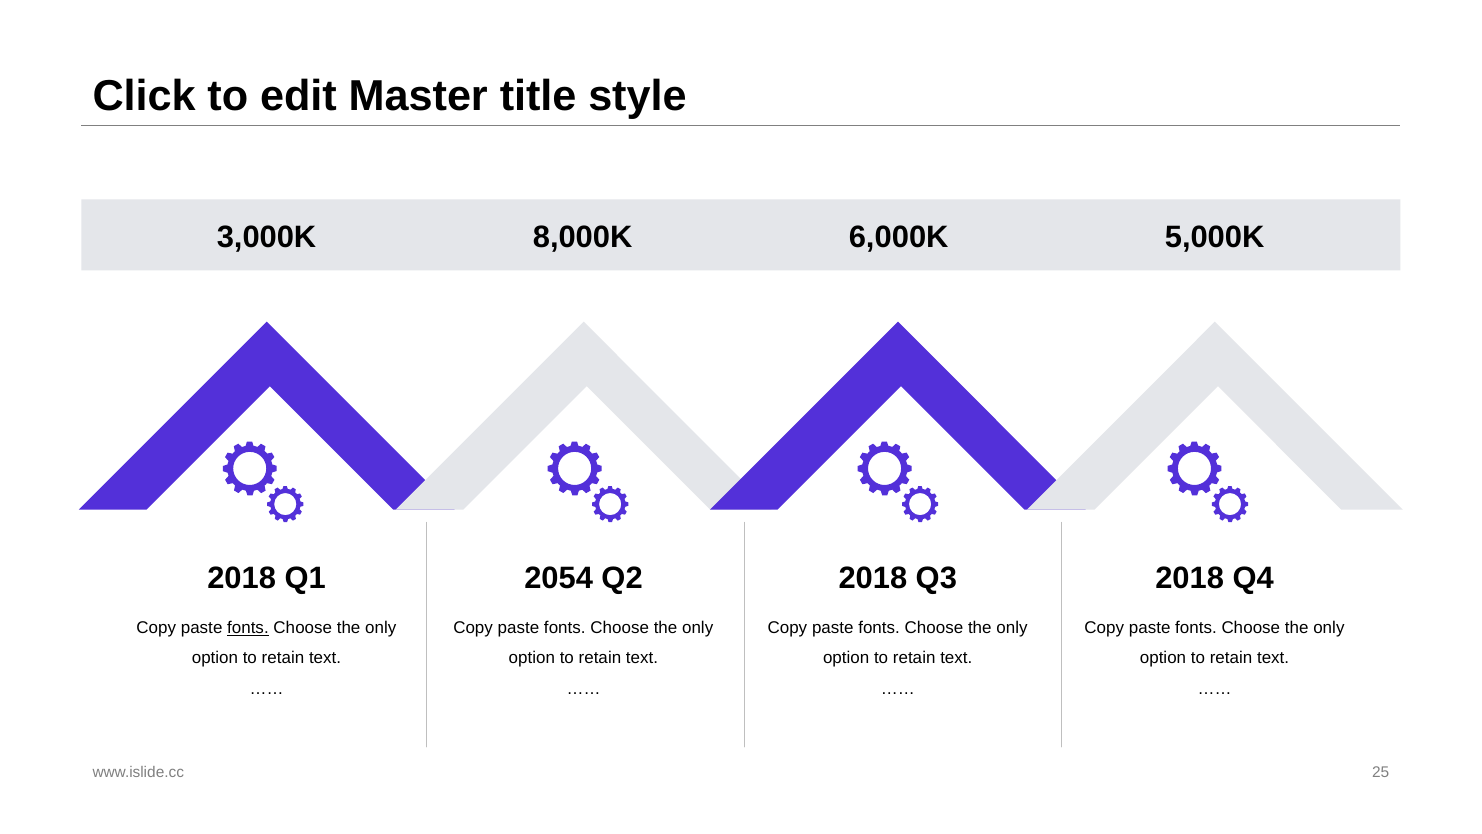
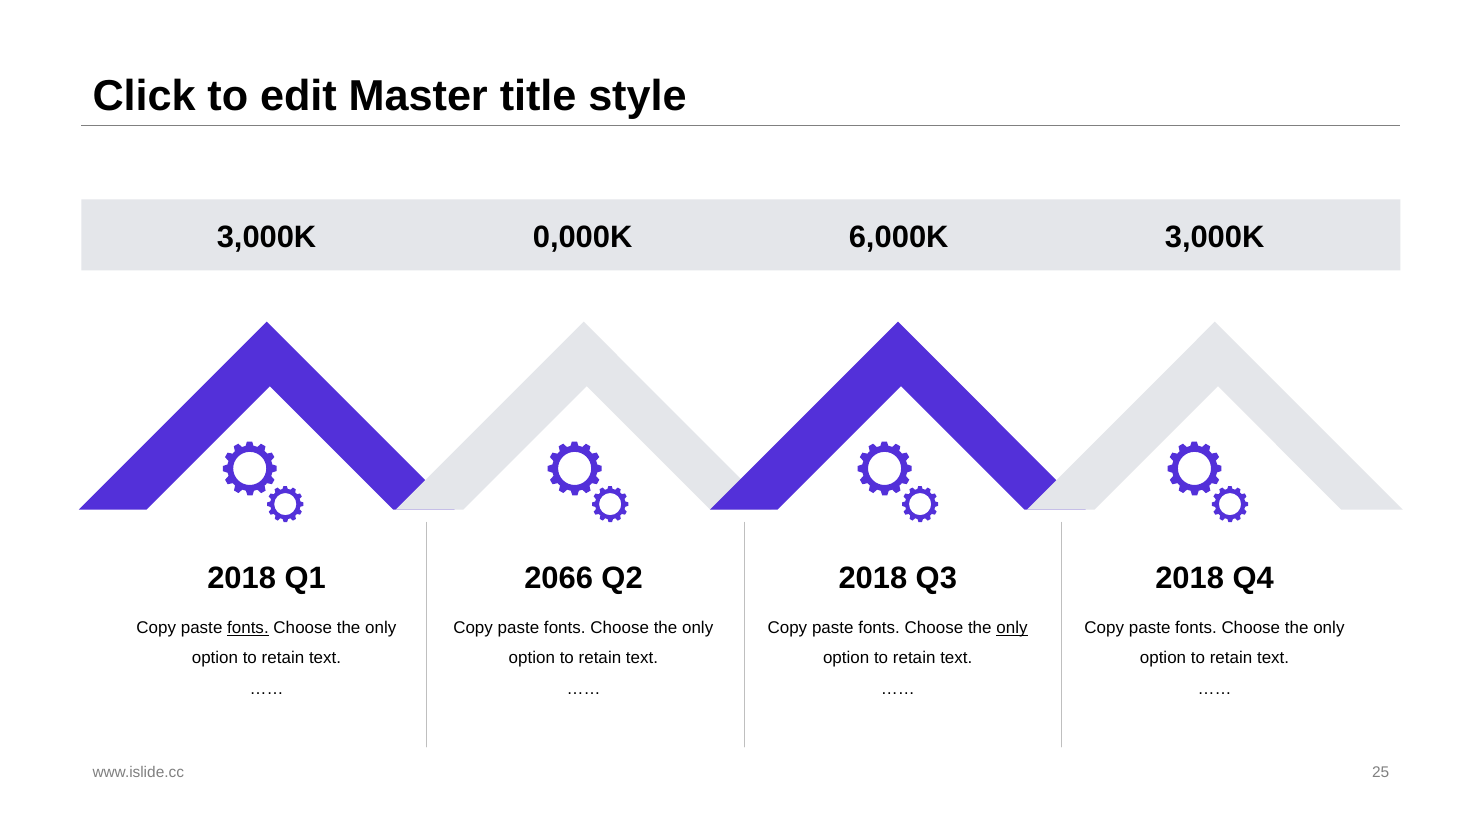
8,000K: 8,000K -> 0,000K
6,000K 5,000K: 5,000K -> 3,000K
2054: 2054 -> 2066
only at (1012, 627) underline: none -> present
